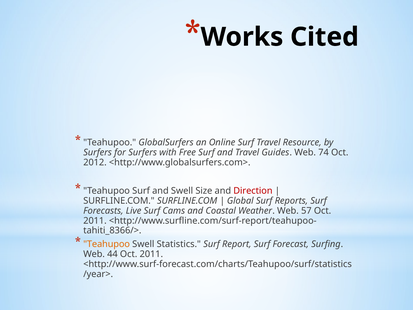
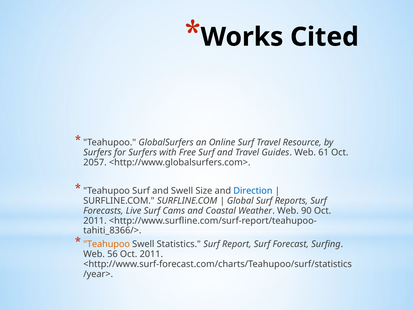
74: 74 -> 61
2012: 2012 -> 2057
Direction colour: red -> blue
57: 57 -> 90
44: 44 -> 56
